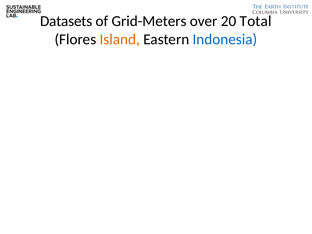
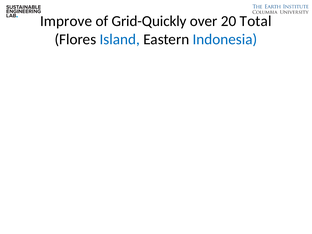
Datasets: Datasets -> Improve
Grid-Meters: Grid-Meters -> Grid-Quickly
Island colour: orange -> blue
